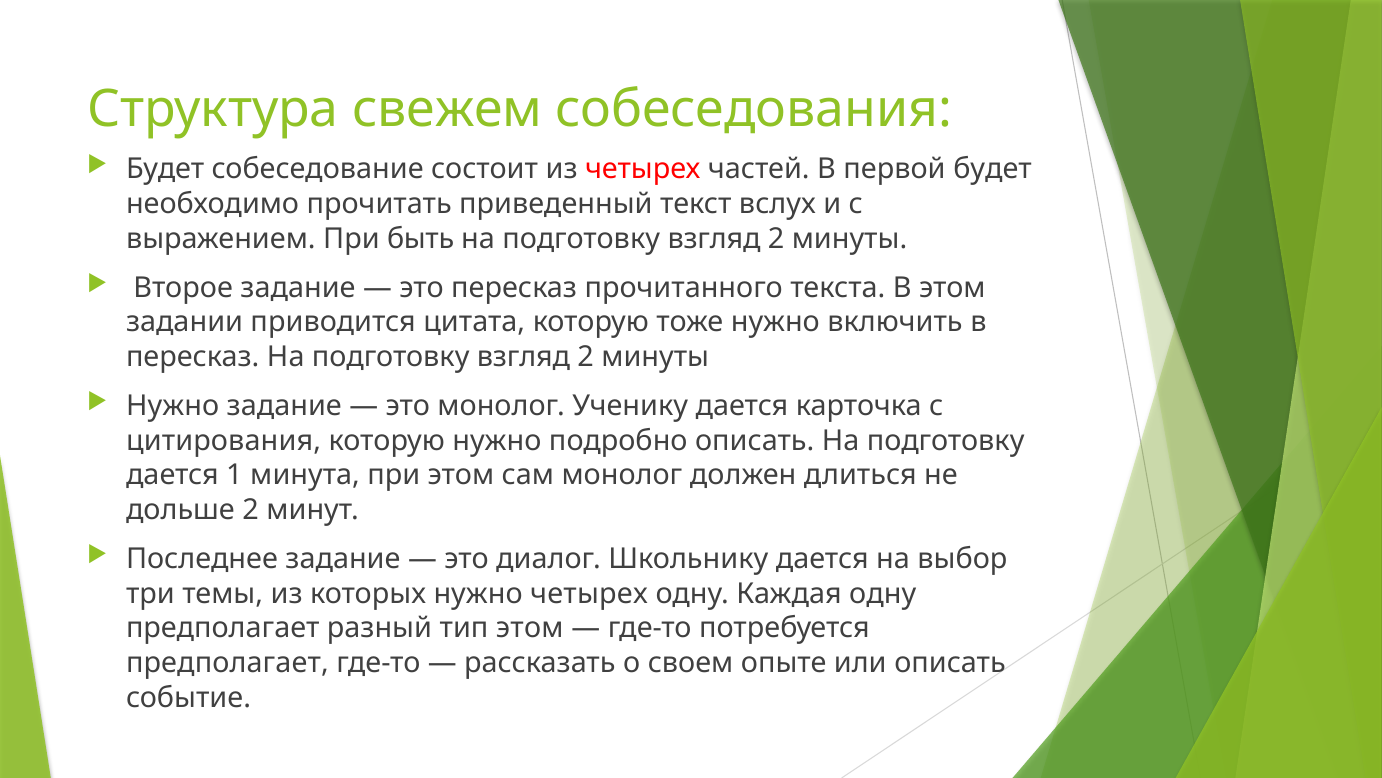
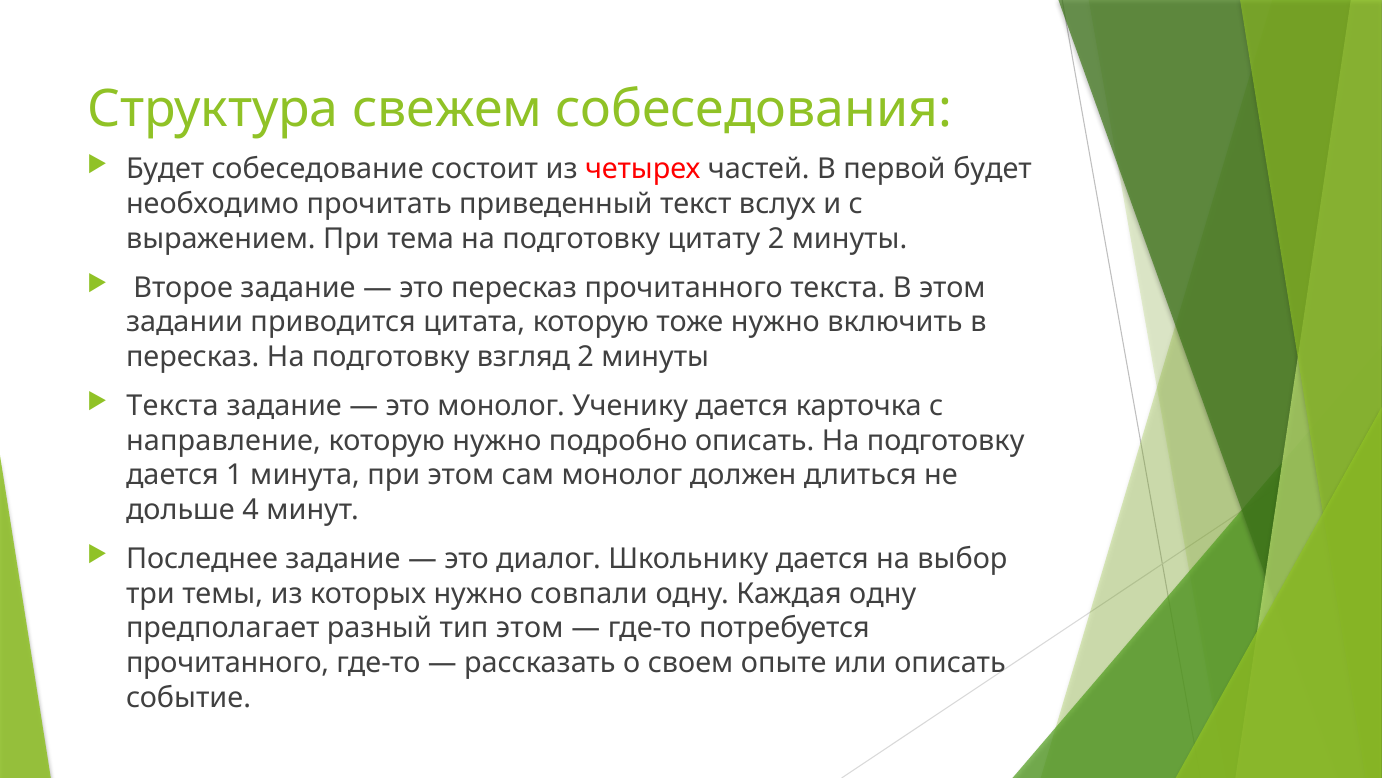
быть: быть -> тема
взгляд at (714, 239): взгляд -> цитату
Нужно at (173, 406): Нужно -> Текста
цитирования: цитирования -> направление
дольше 2: 2 -> 4
нужно четырех: четырех -> совпали
предполагает at (227, 662): предполагает -> прочитанного
